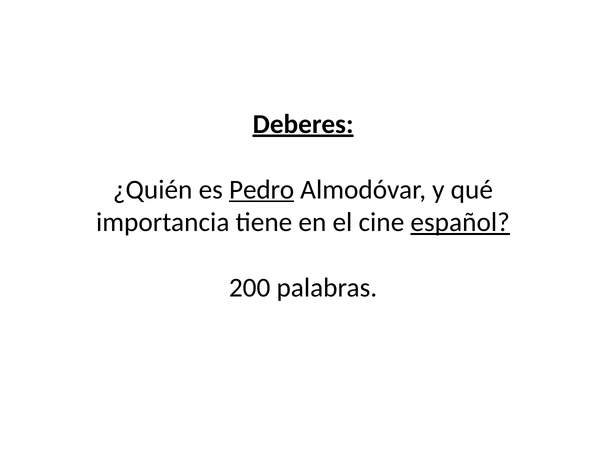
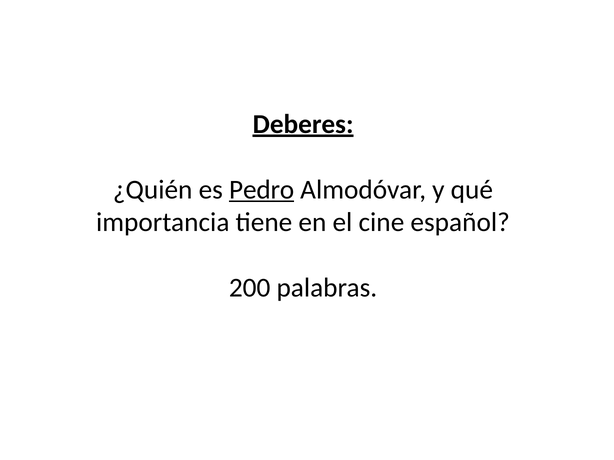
español underline: present -> none
